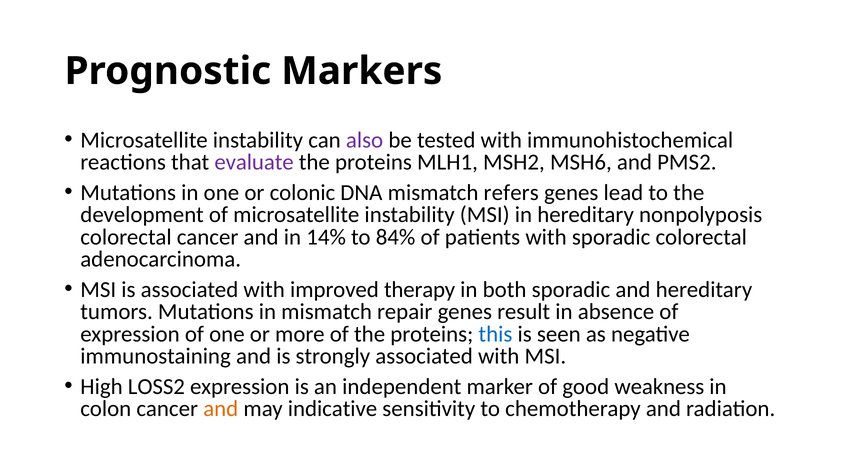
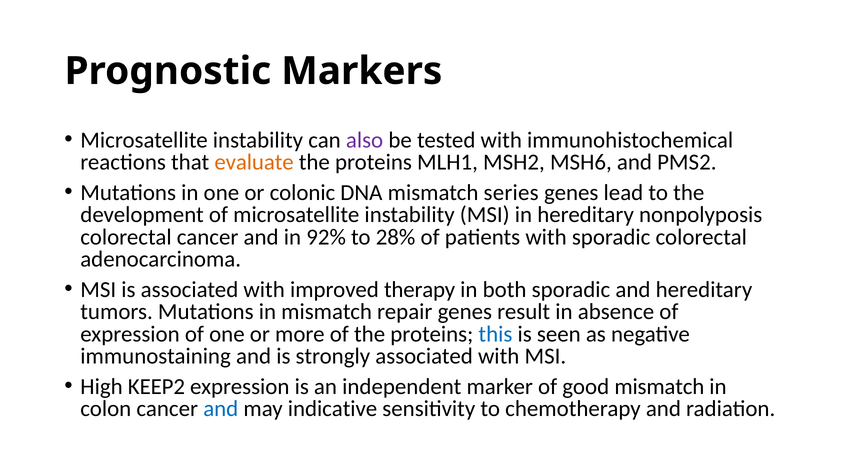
evaluate colour: purple -> orange
refers: refers -> series
14%: 14% -> 92%
84%: 84% -> 28%
LOSS2: LOSS2 -> KEEP2
good weakness: weakness -> mismatch
and at (221, 409) colour: orange -> blue
